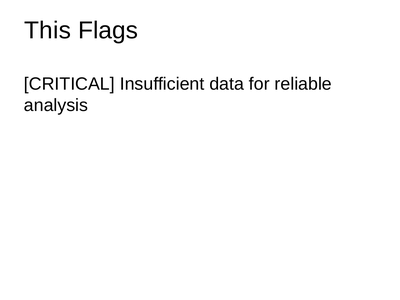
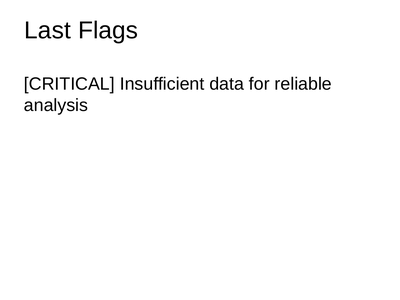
This: This -> Last
